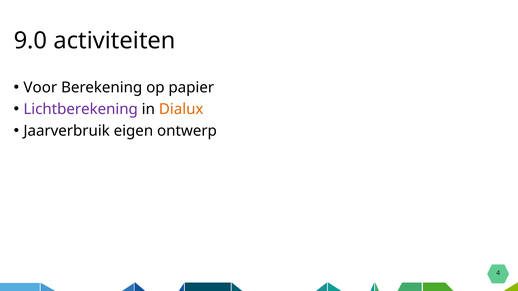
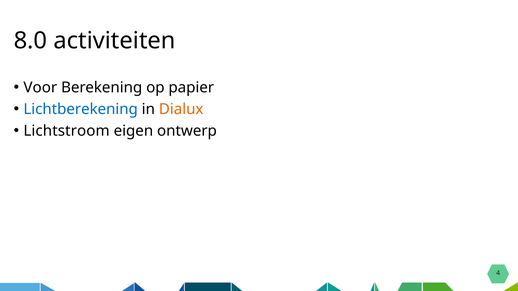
9.0: 9.0 -> 8.0
Lichtberekening colour: purple -> blue
Jaarverbruik: Jaarverbruik -> Lichtstroom
